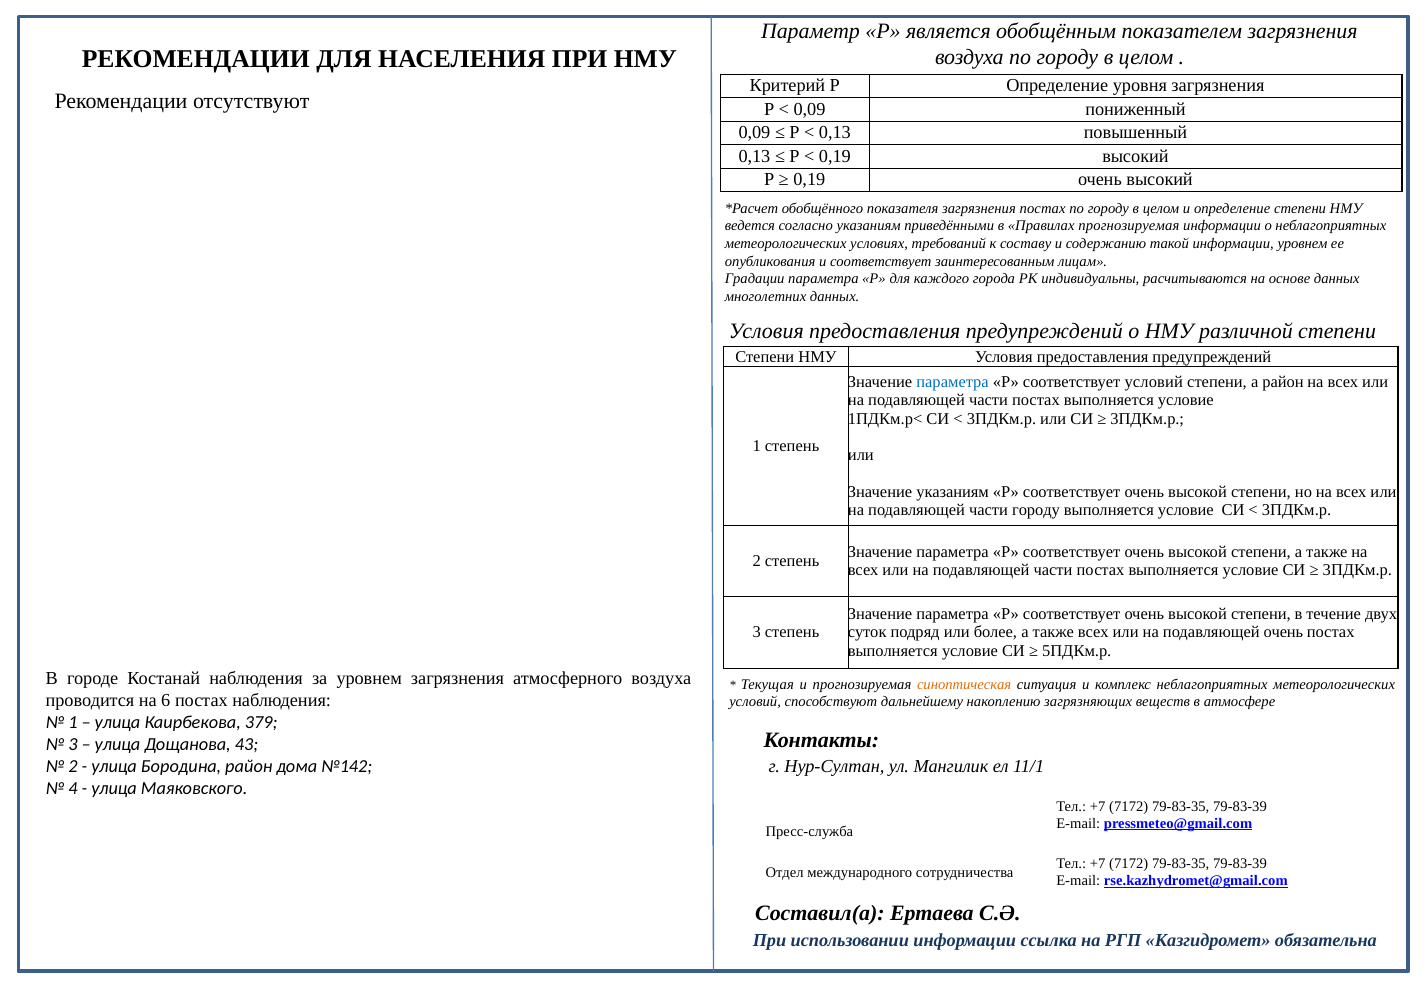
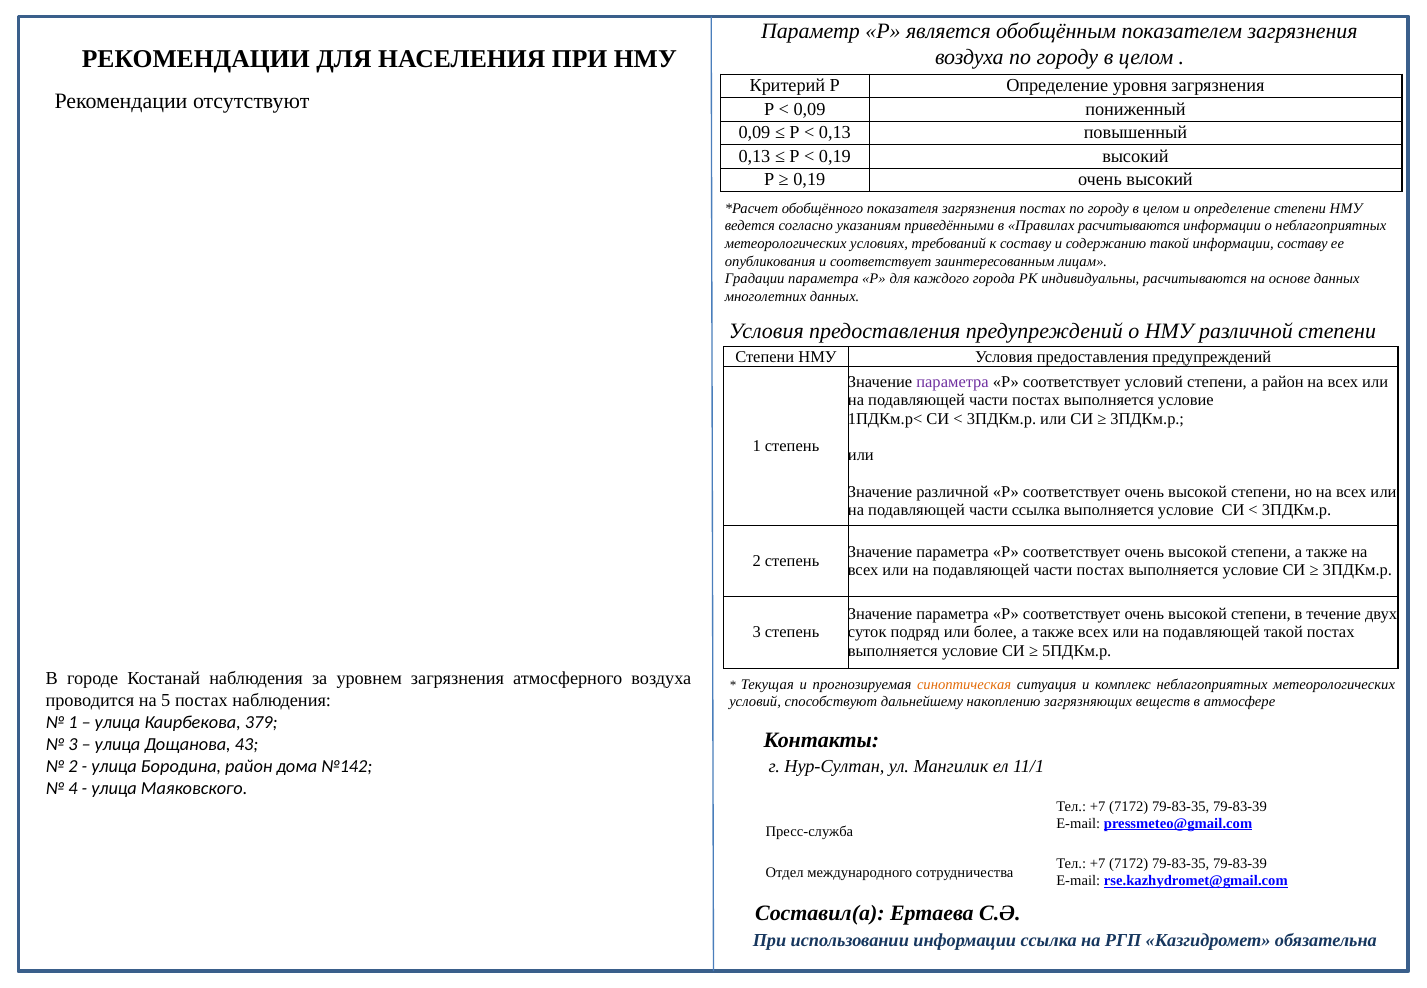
Правилах прогнозируемая: прогнозируемая -> расчитываются
информации уровнем: уровнем -> составу
параметра at (952, 382) colour: blue -> purple
Значение указаниям: указаниям -> различной
части городу: городу -> ссылка
подавляющей очень: очень -> такой
6: 6 -> 5
